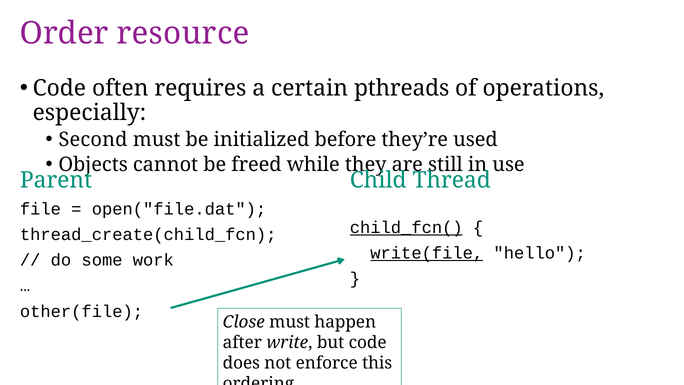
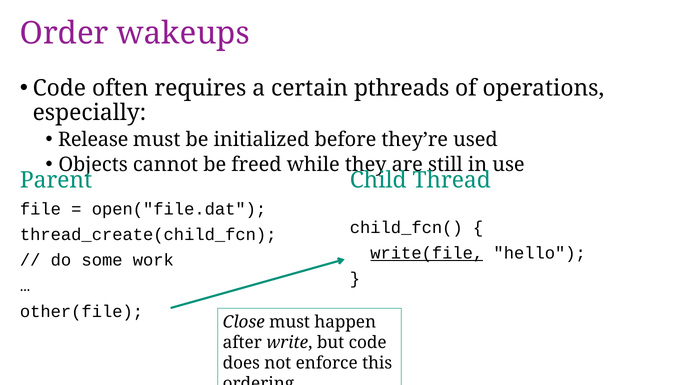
resource: resource -> wakeups
Second: Second -> Release
child_fcn( underline: present -> none
